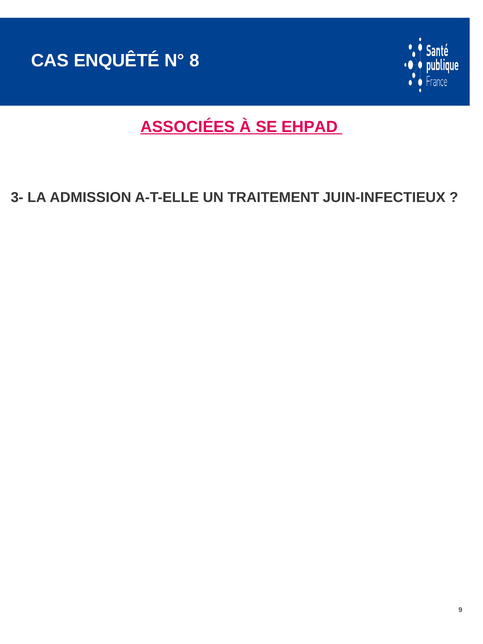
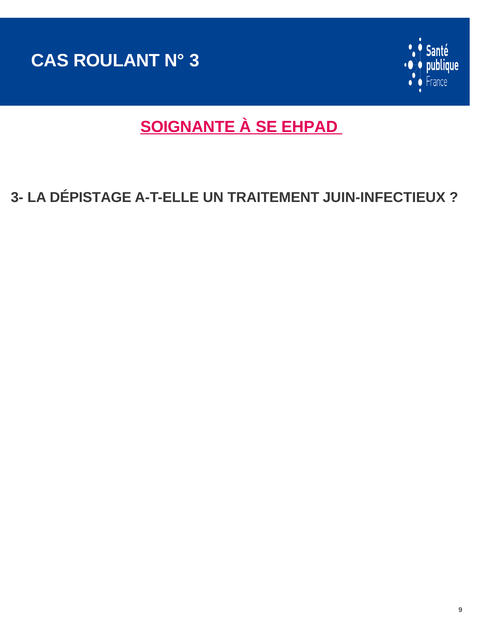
ENQUÊTÉ: ENQUÊTÉ -> ROULANT
8: 8 -> 3
ASSOCIÉES: ASSOCIÉES -> SOIGNANTE
ADMISSION: ADMISSION -> DÉPISTAGE
